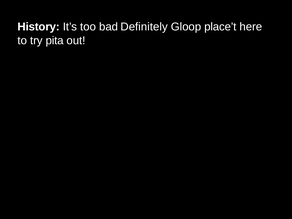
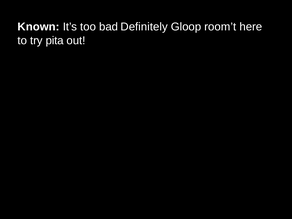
History: History -> Known
place’t: place’t -> room’t
